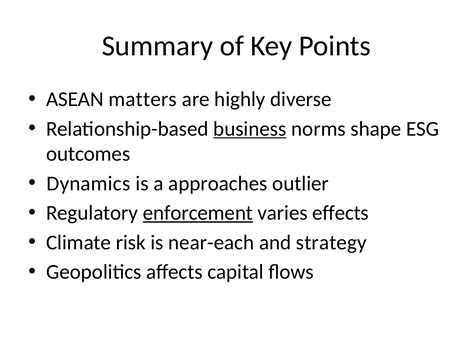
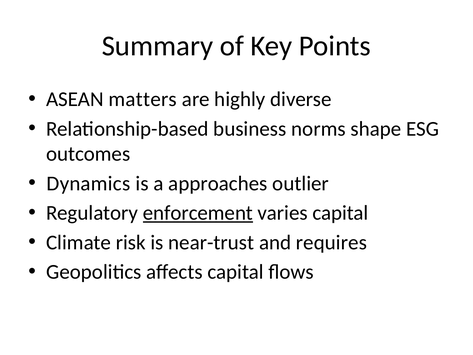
business underline: present -> none
varies effects: effects -> capital
near-each: near-each -> near-trust
strategy: strategy -> requires
